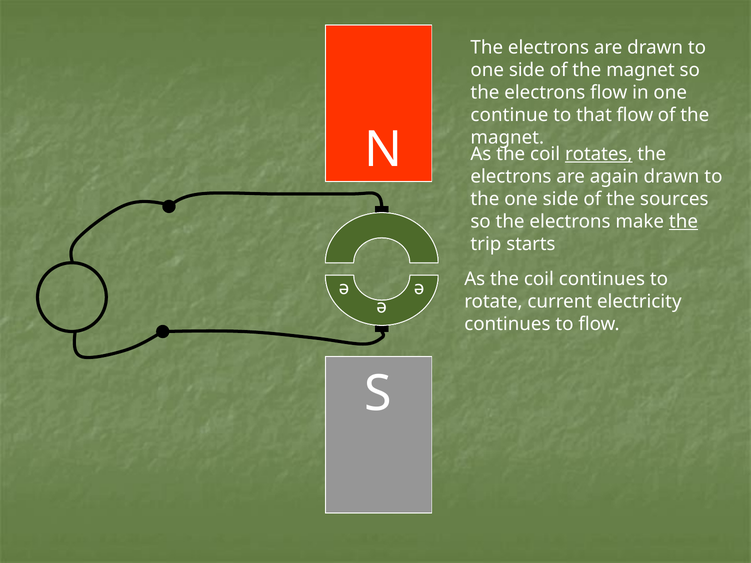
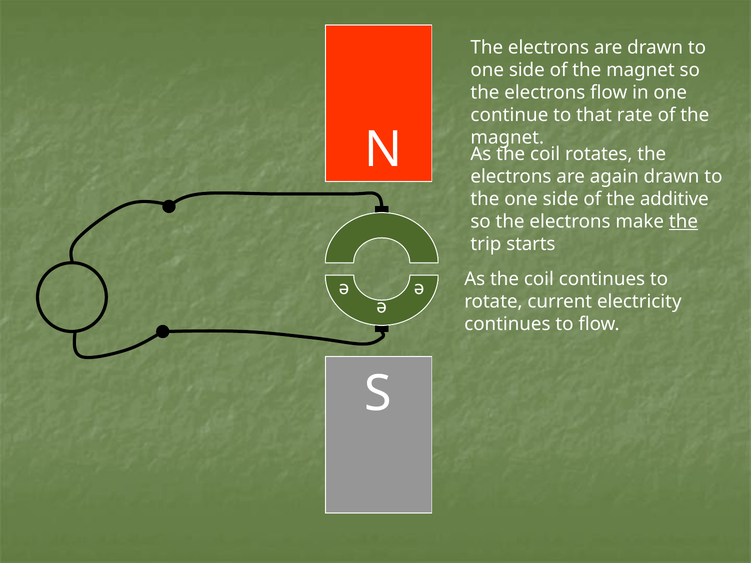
that flow: flow -> rate
rotates underline: present -> none
sources: sources -> additive
